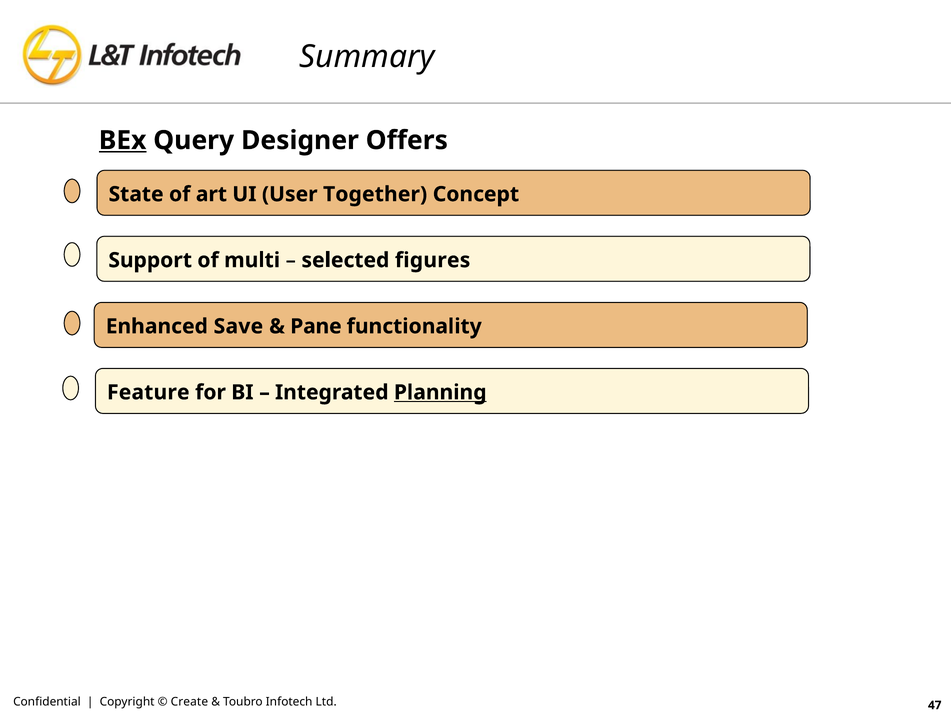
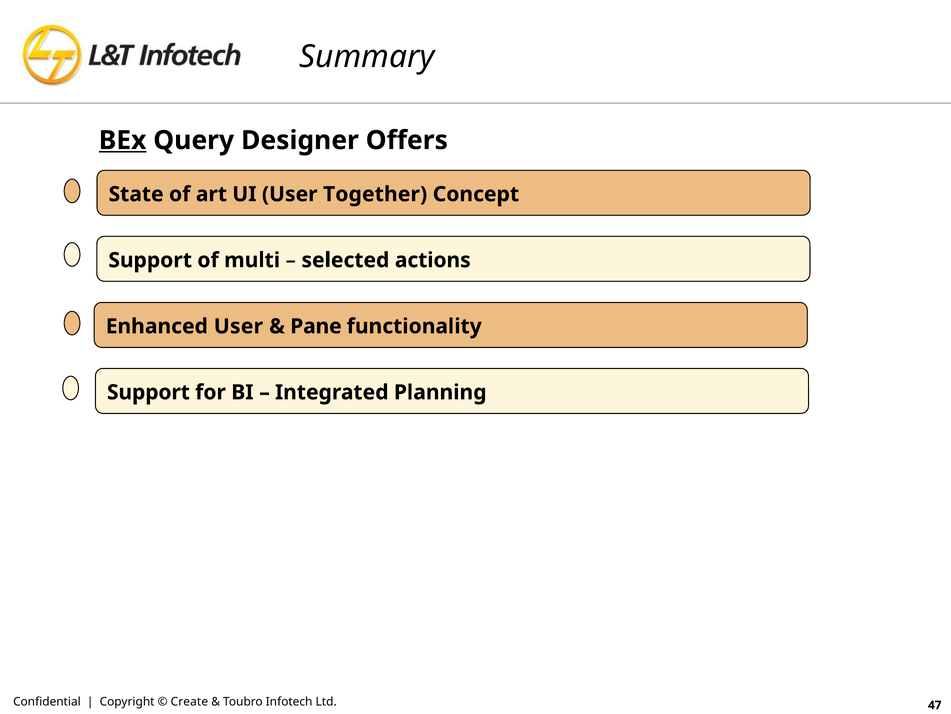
figures: figures -> actions
Enhanced Save: Save -> User
Feature at (148, 392): Feature -> Support
Planning underline: present -> none
